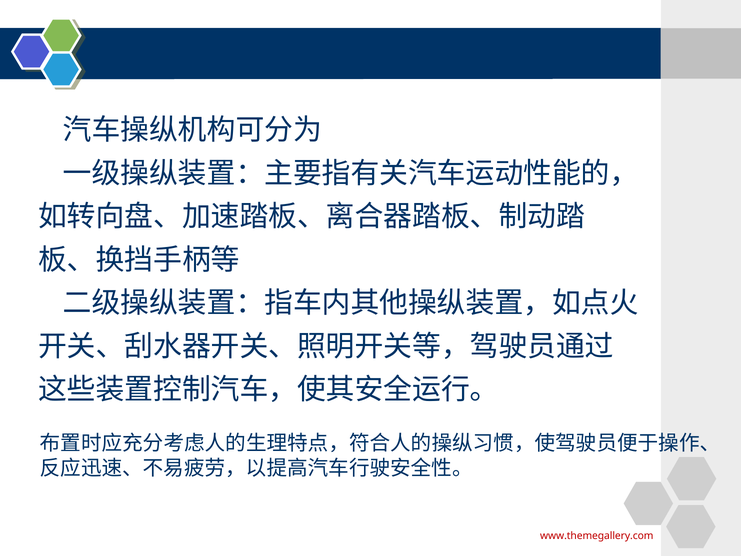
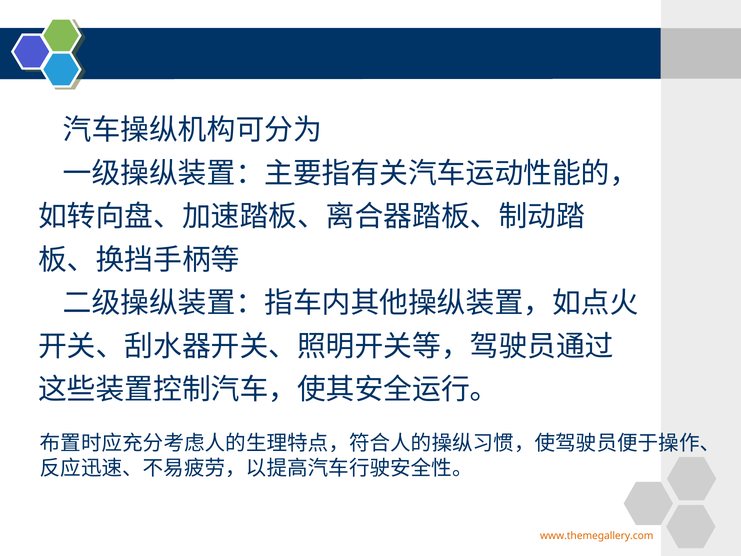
www.themegallery.com colour: red -> orange
